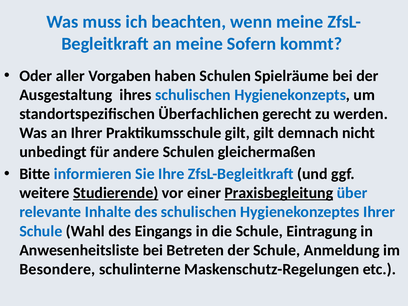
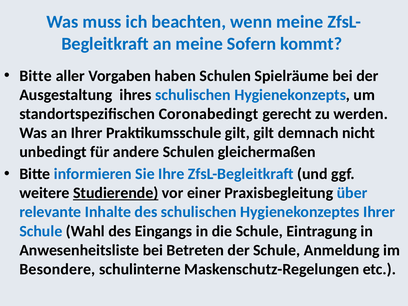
Oder at (36, 76): Oder -> Bitte
Überfachlichen: Überfachlichen -> Coronabedingt
Praxisbegleitung underline: present -> none
